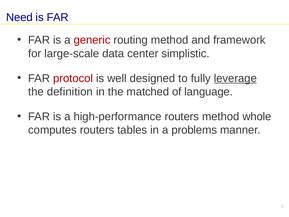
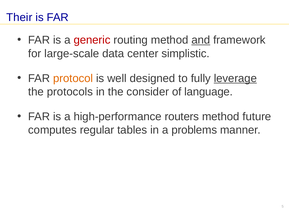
Need: Need -> Their
and underline: none -> present
protocol colour: red -> orange
definition: definition -> protocols
matched: matched -> consider
whole: whole -> future
computes routers: routers -> regular
